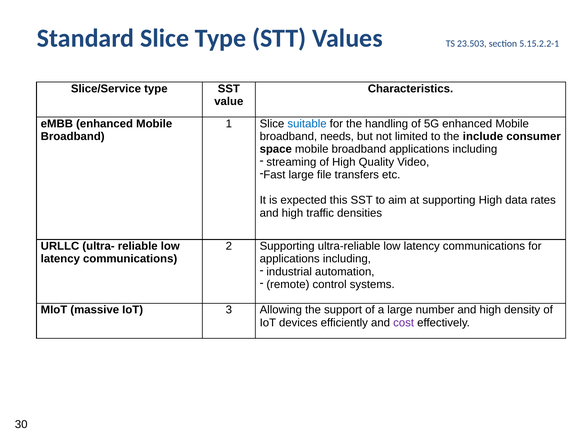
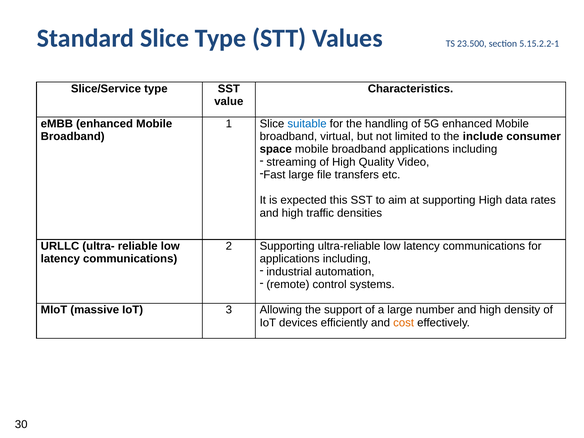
23.503: 23.503 -> 23.500
needs: needs -> virtual
cost colour: purple -> orange
